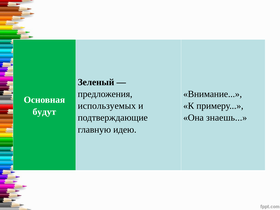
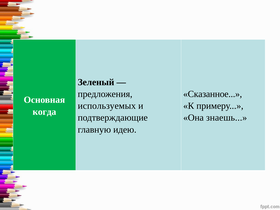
Внимание: Внимание -> Сказанное
будут: будут -> когда
